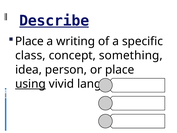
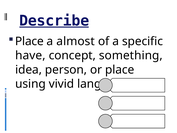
writing: writing -> almost
class: class -> have
using underline: present -> none
